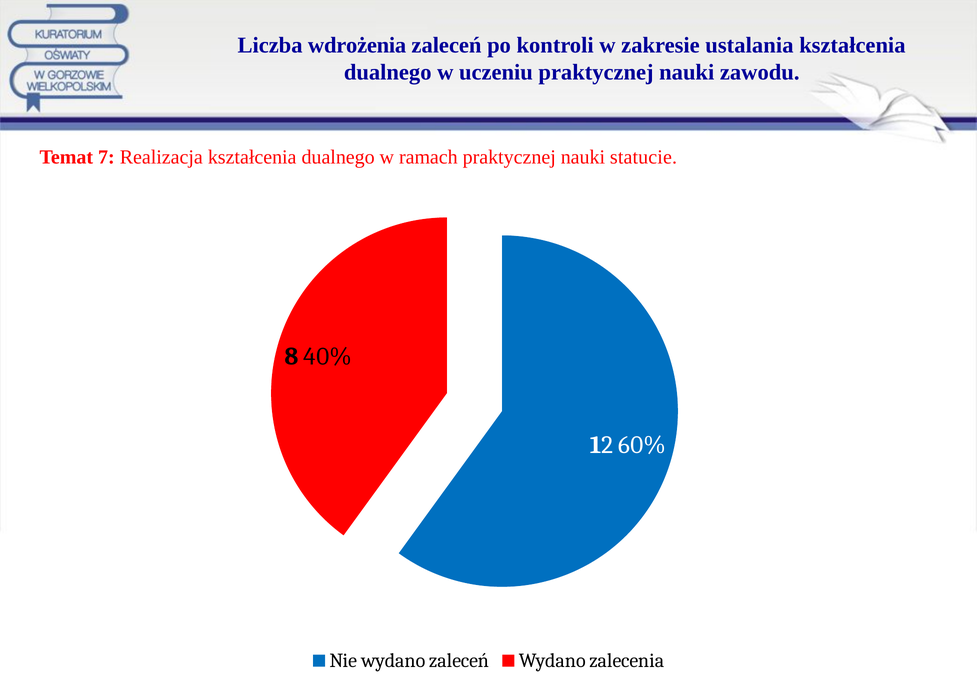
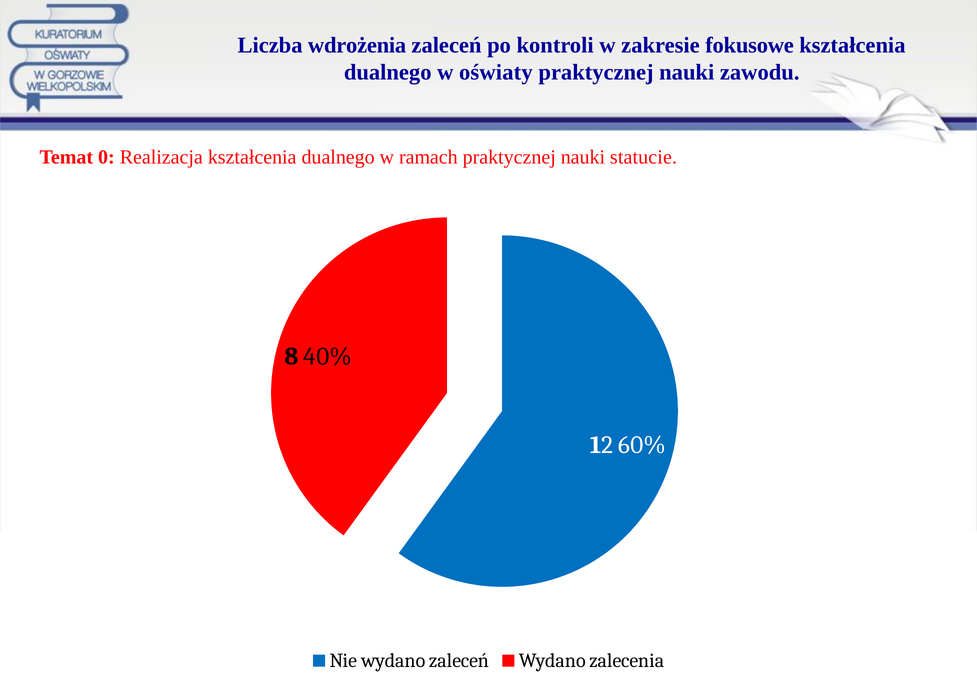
ustalania: ustalania -> fokusowe
uczeniu: uczeniu -> oświaty
7: 7 -> 0
